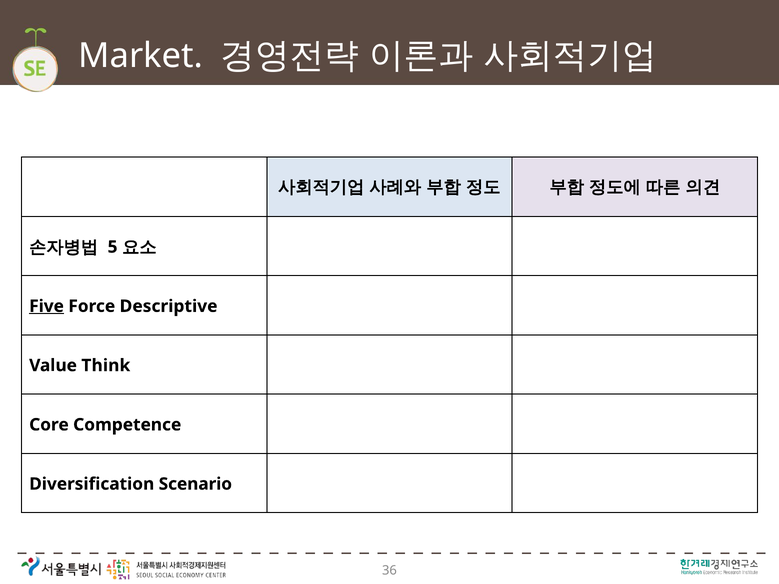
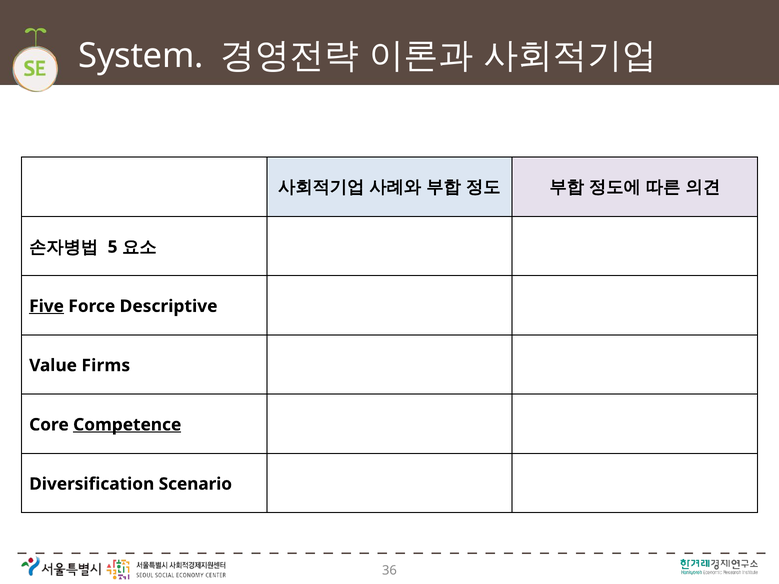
Market: Market -> System
Think: Think -> Firms
Competence underline: none -> present
